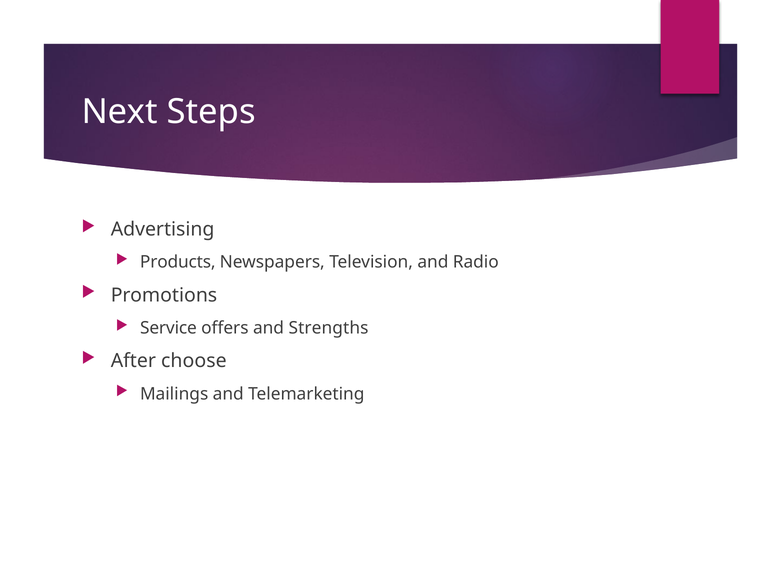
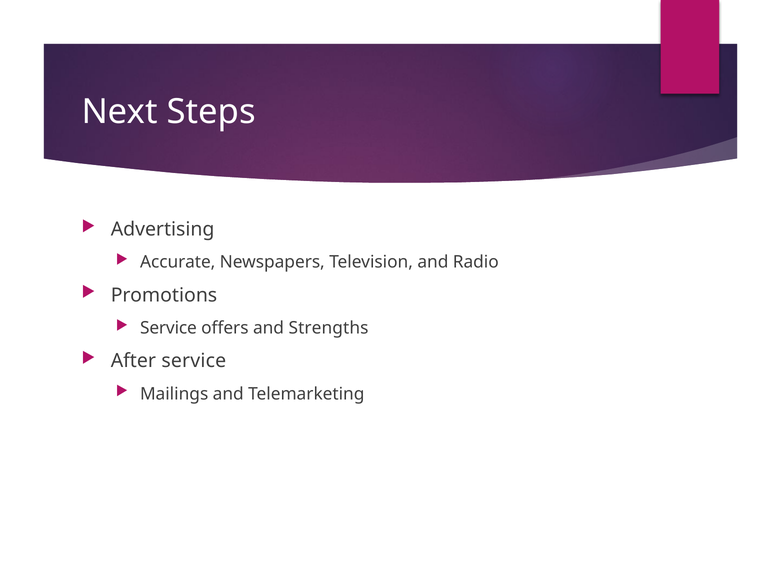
Products: Products -> Accurate
After choose: choose -> service
